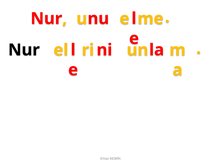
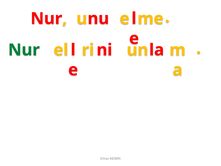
Nur at (24, 50) colour: black -> green
